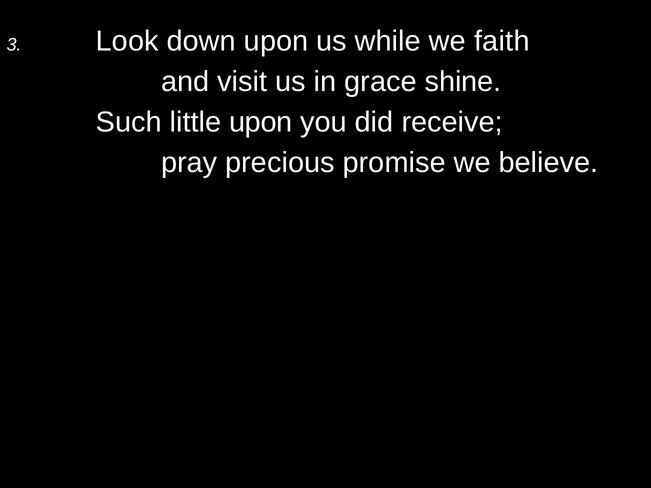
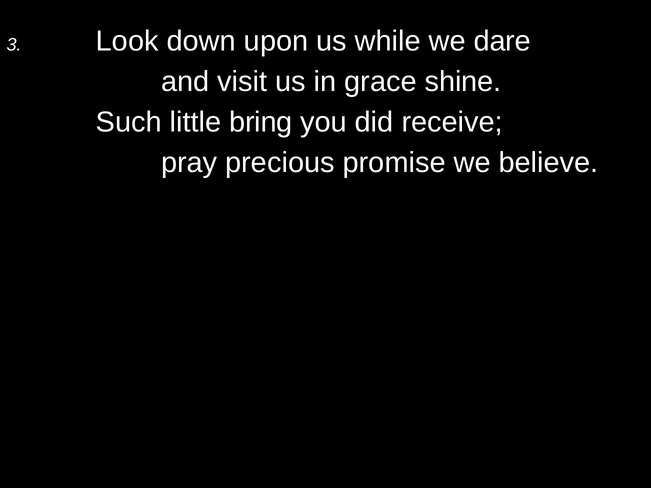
faith: faith -> dare
little upon: upon -> bring
